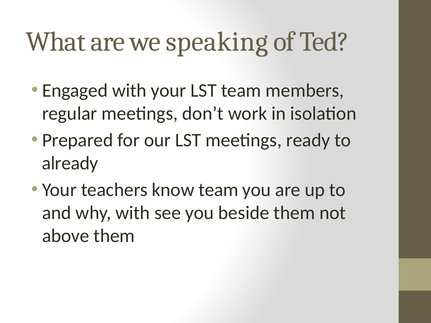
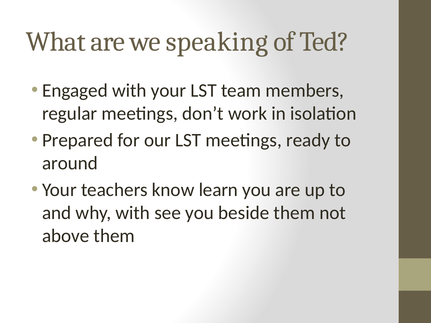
already: already -> around
know team: team -> learn
